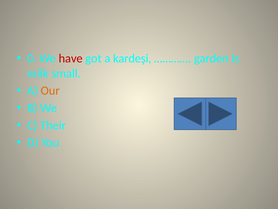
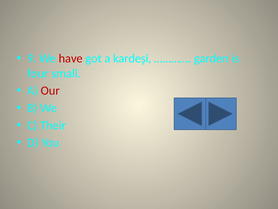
0: 0 -> 9
milk: milk -> four
Our colour: orange -> red
